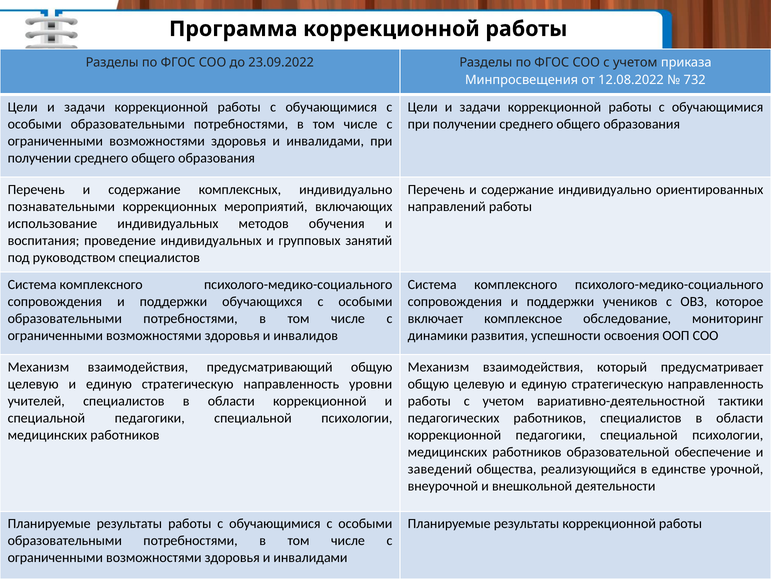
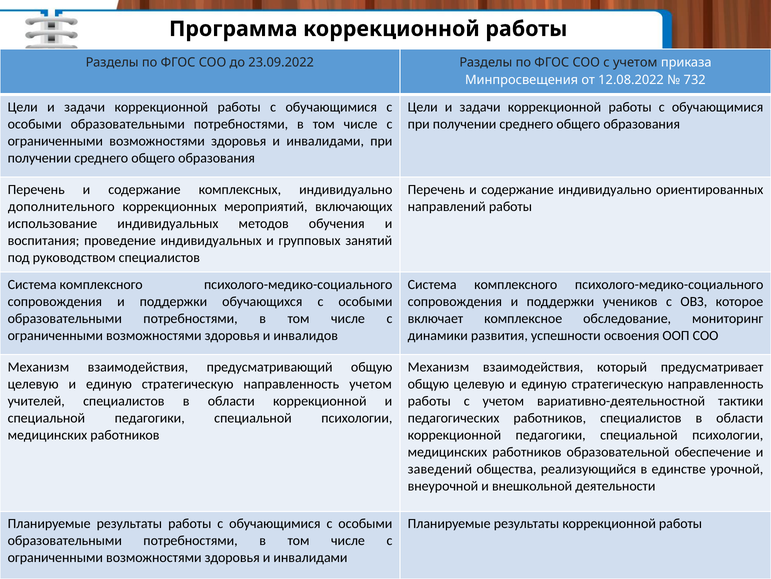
познавательными: познавательными -> дополнительного
направленность уровни: уровни -> учетом
